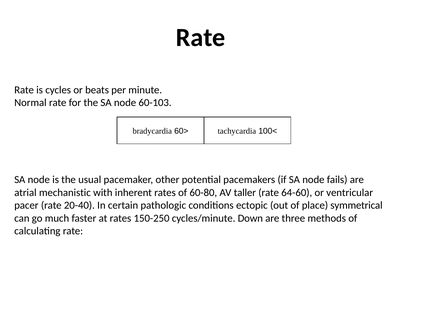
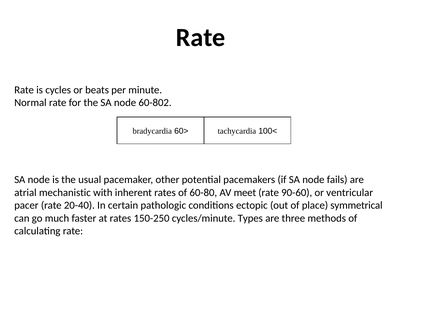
60-103: 60-103 -> 60-802
taller: taller -> meet
64-60: 64-60 -> 90-60
Down: Down -> Types
